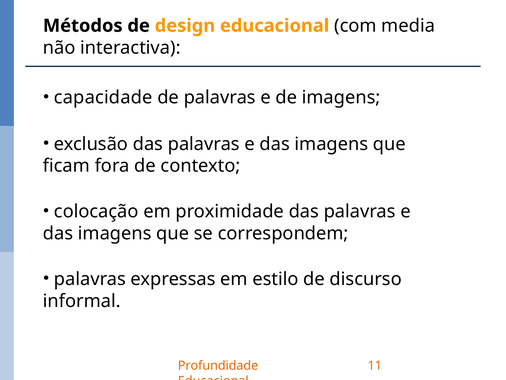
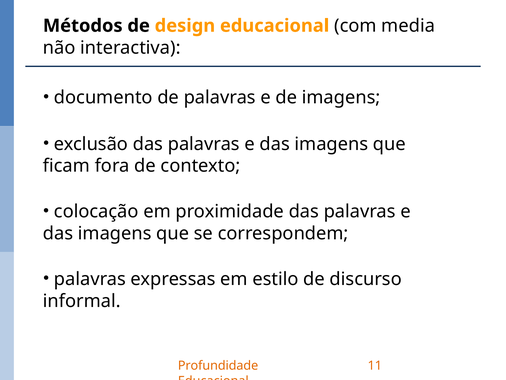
capacidade: capacidade -> documento
